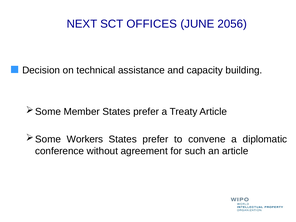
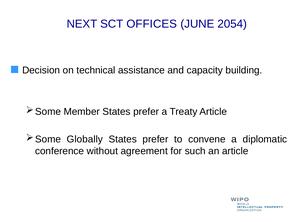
2056: 2056 -> 2054
Workers: Workers -> Globally
